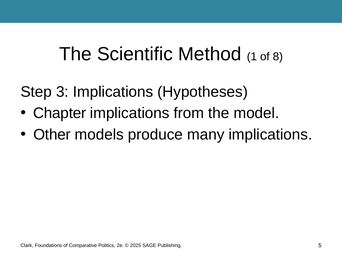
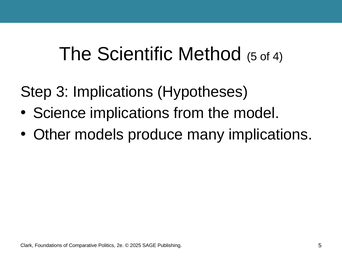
Method 1: 1 -> 5
8: 8 -> 4
Chapter: Chapter -> Science
